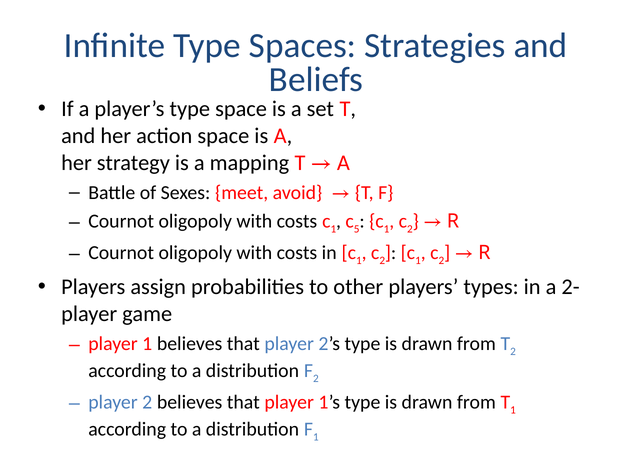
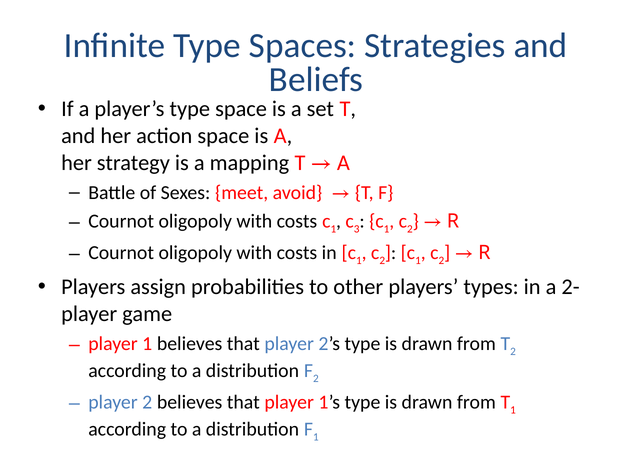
5: 5 -> 3
